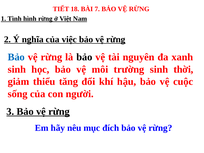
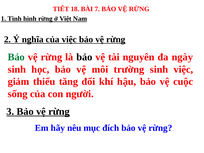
Bảo at (16, 57) colour: blue -> green
xanh: xanh -> ngày
sinh thời: thời -> việc
